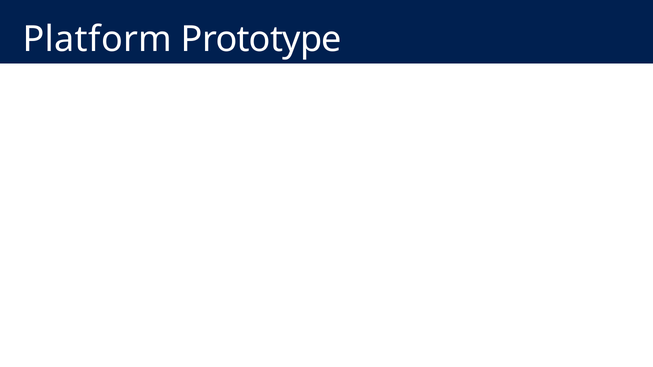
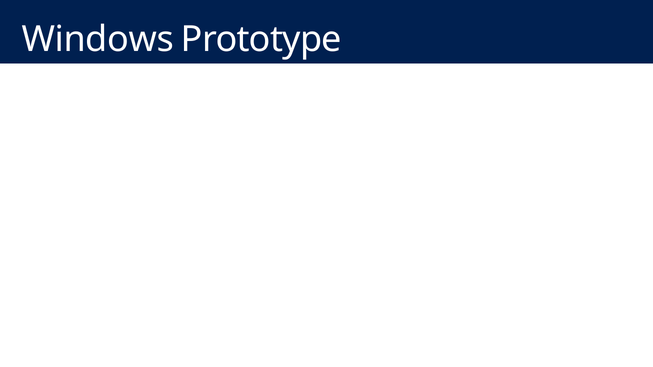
Platform: Platform -> Windows
